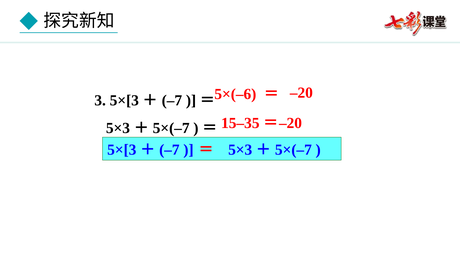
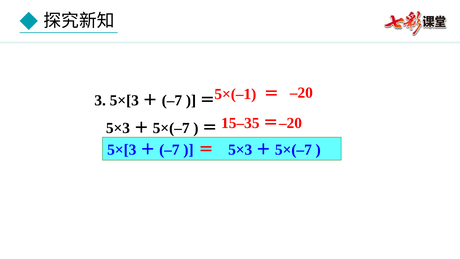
5×(–6: 5×(–6 -> 5×(–1
